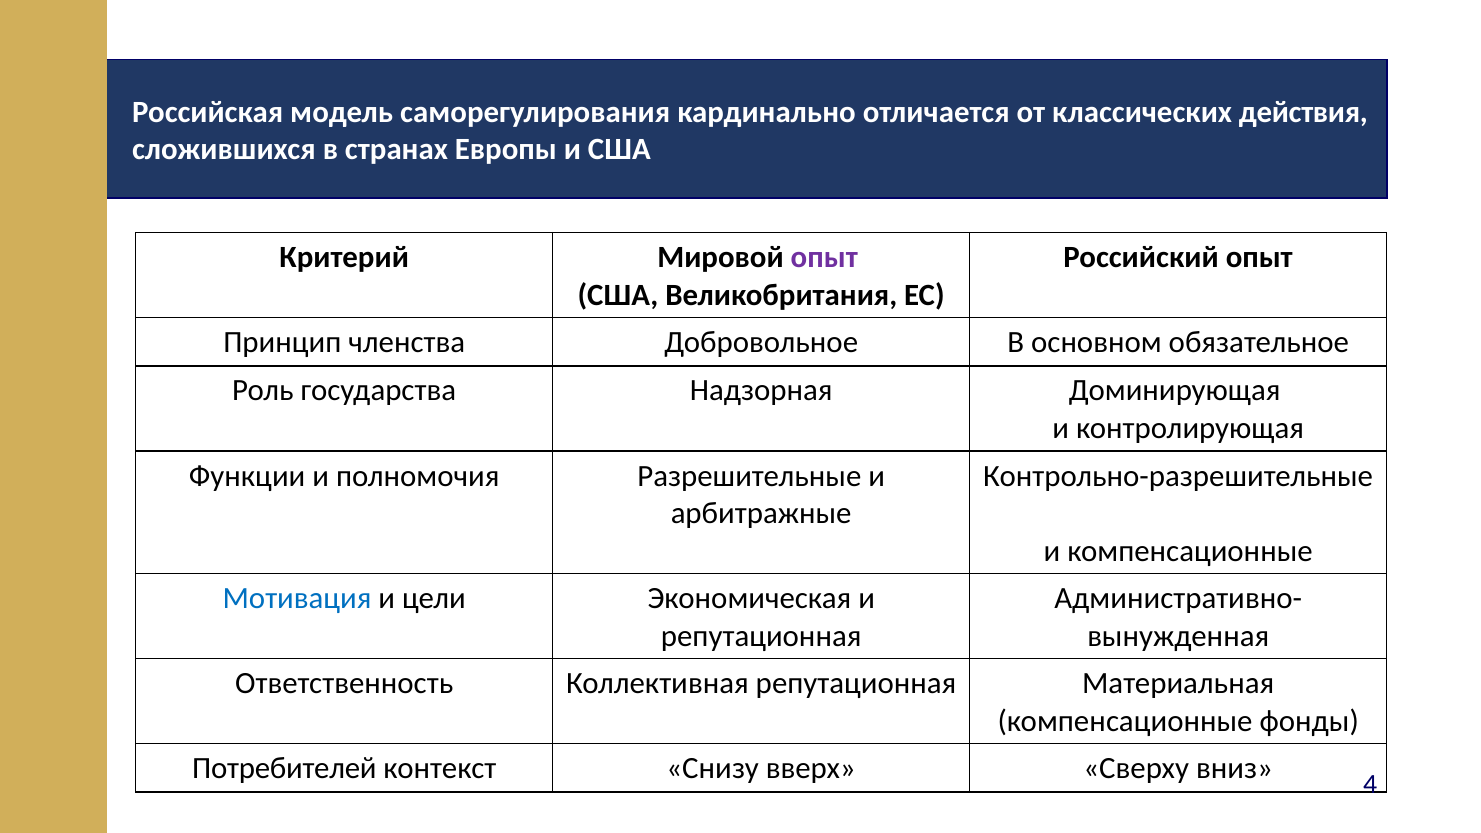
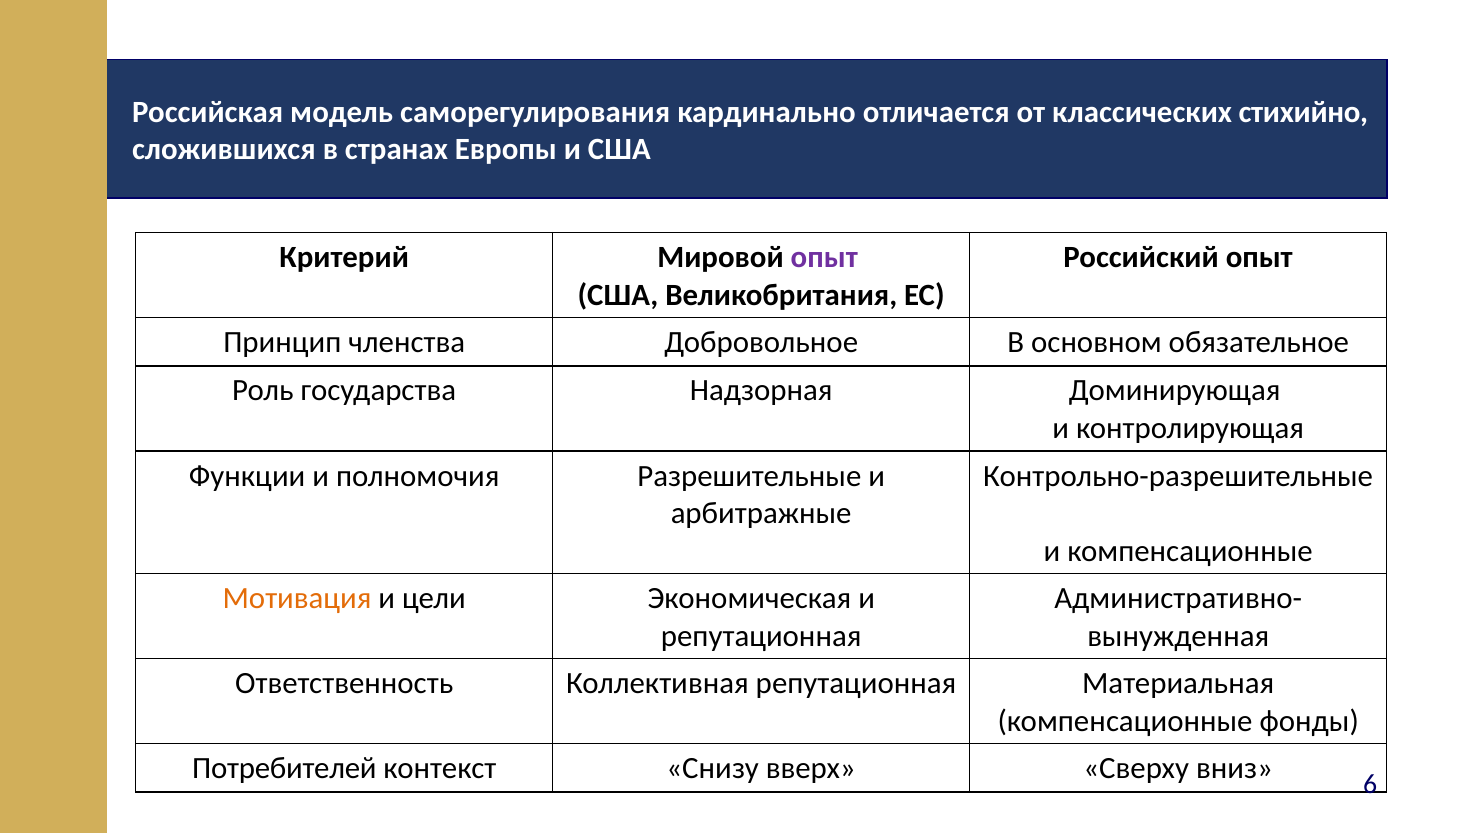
действия: действия -> стихийно
Мотивация colour: blue -> orange
4: 4 -> 6
